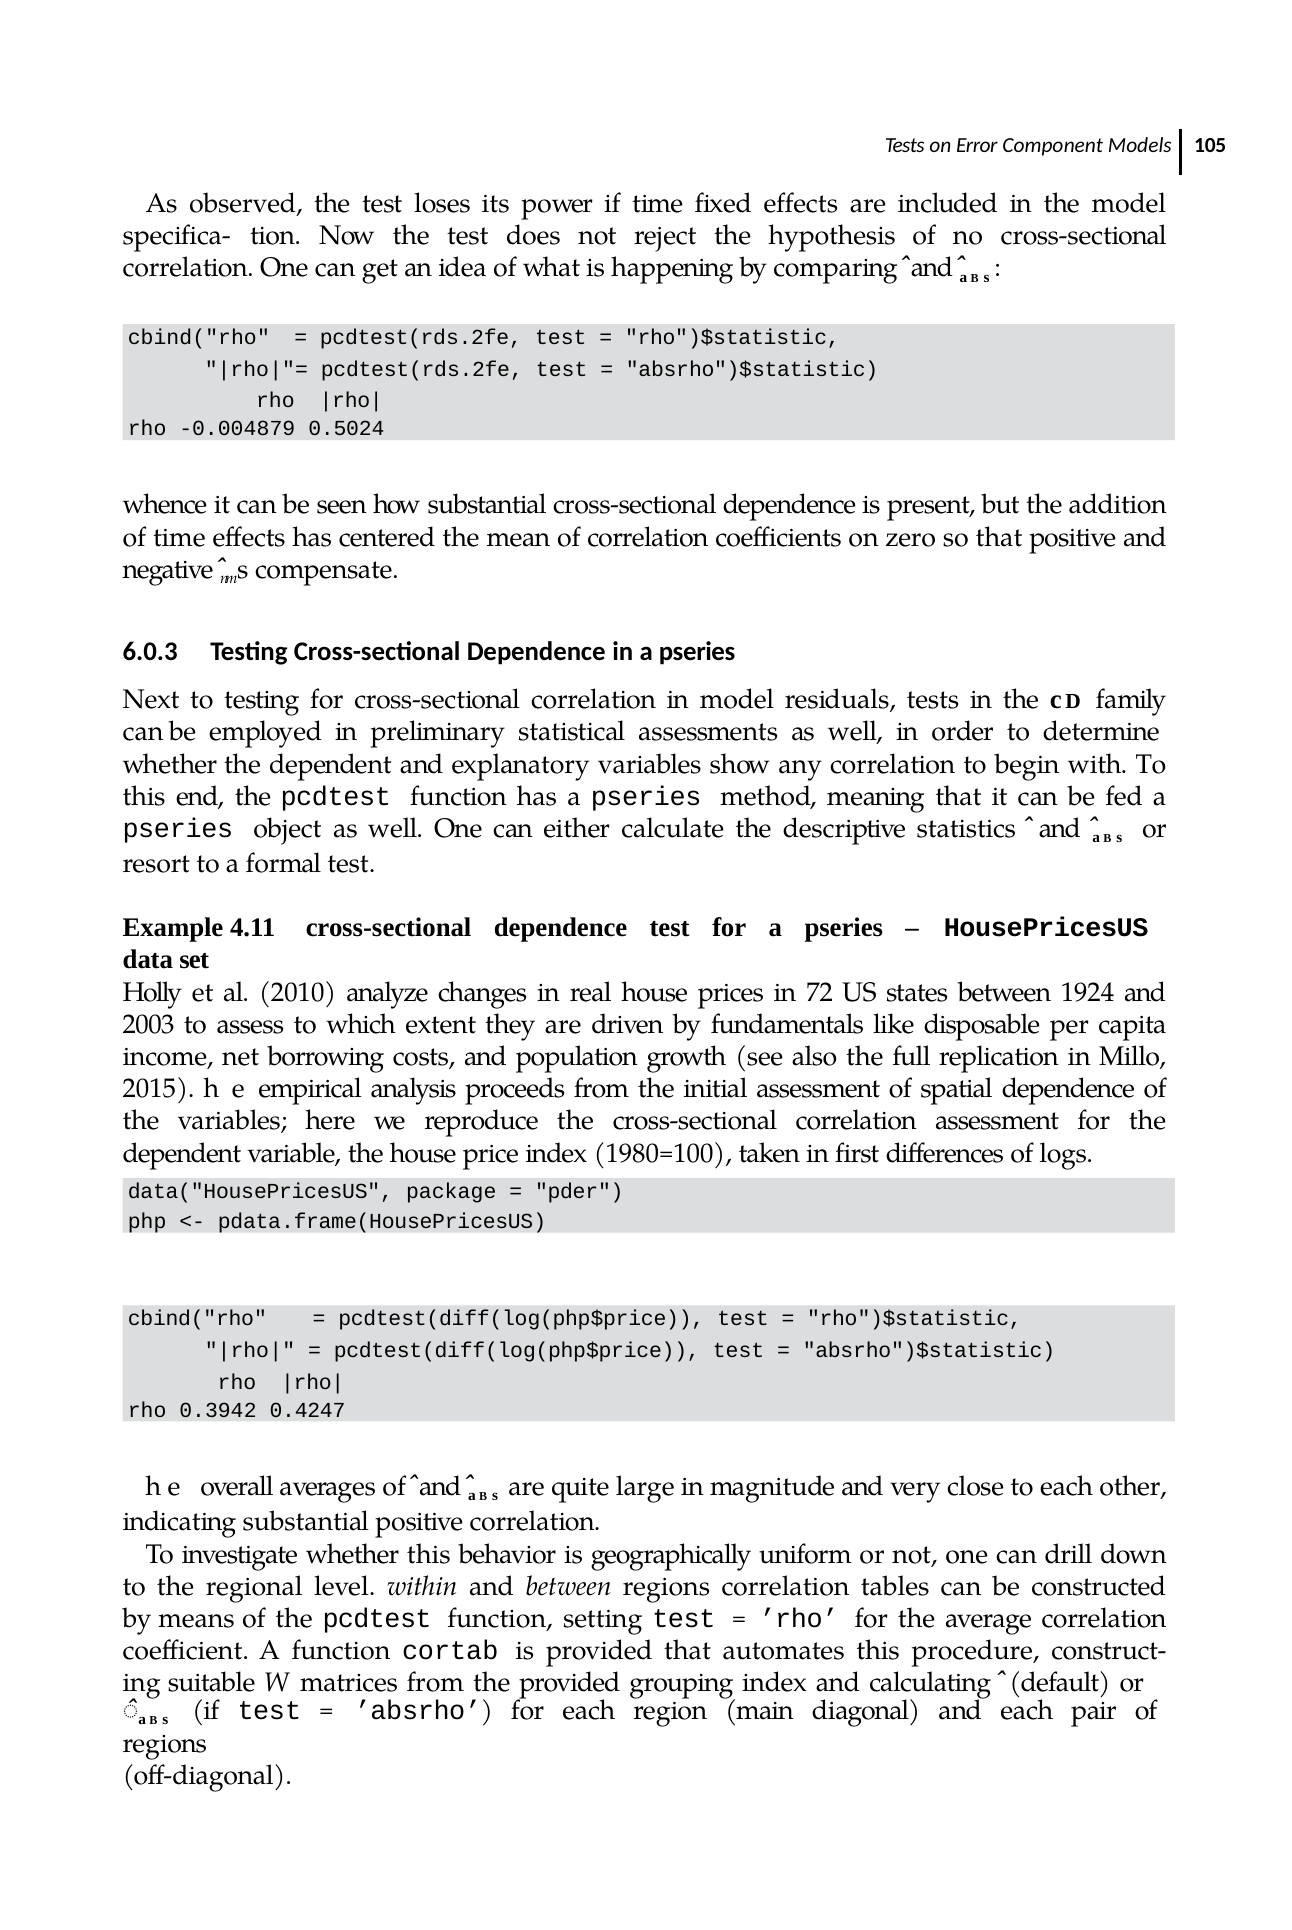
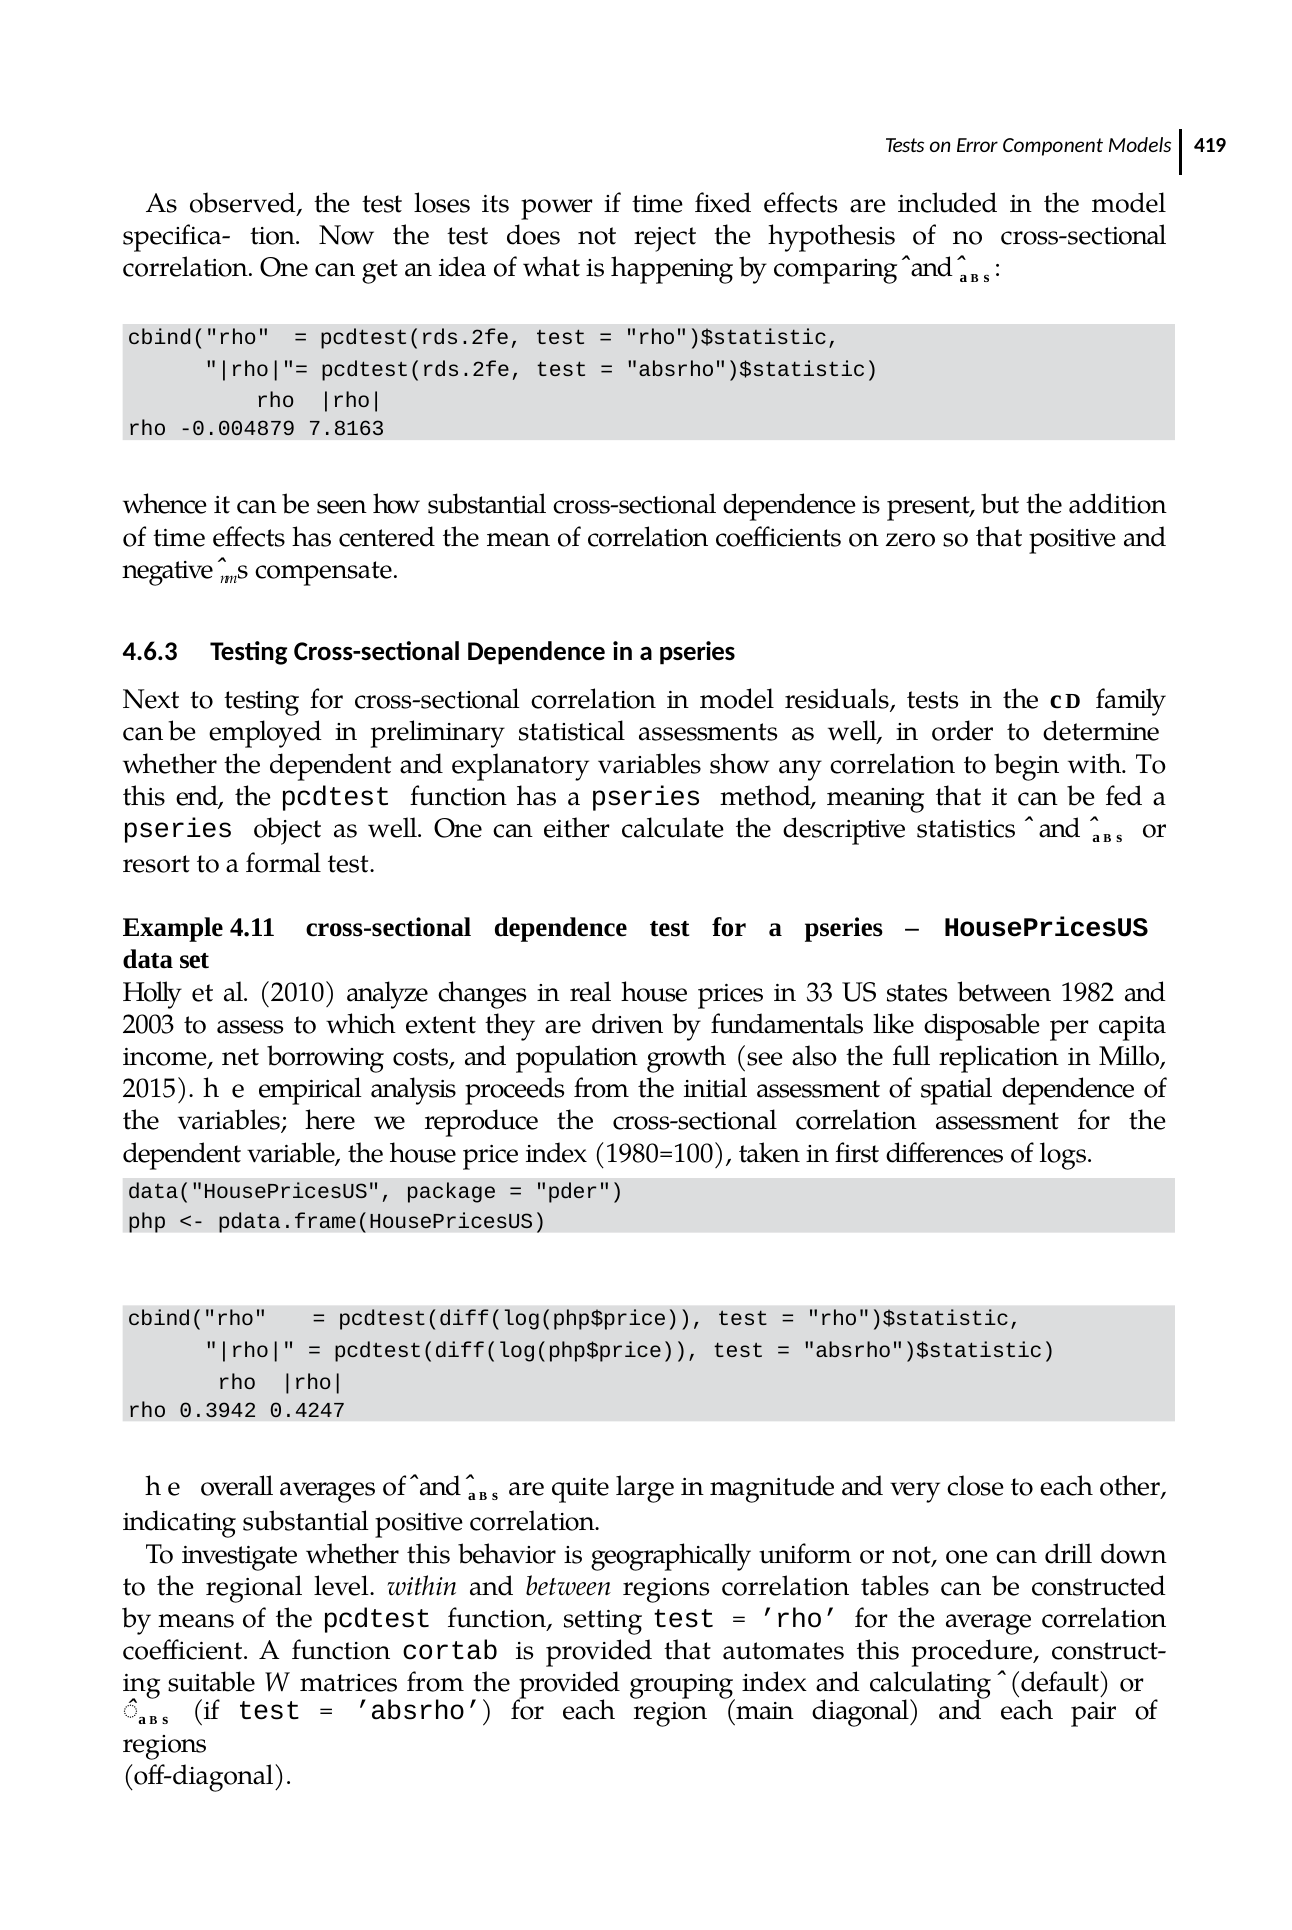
105: 105 -> 419
0.5024: 0.5024 -> 7.8163
6.0.3: 6.0.3 -> 4.6.3
72: 72 -> 33
1924: 1924 -> 1982
